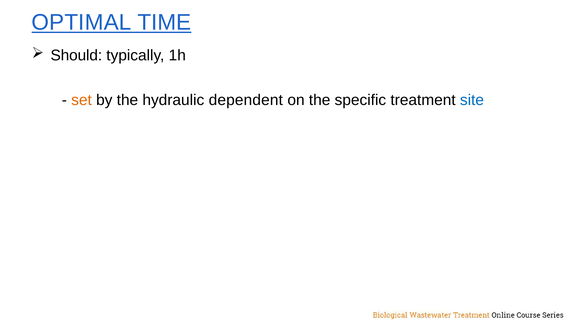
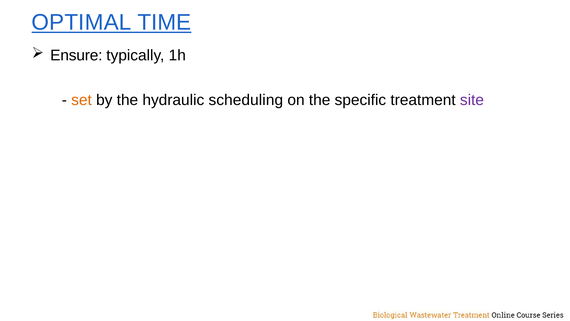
Should: Should -> Ensure
dependent: dependent -> scheduling
site colour: blue -> purple
